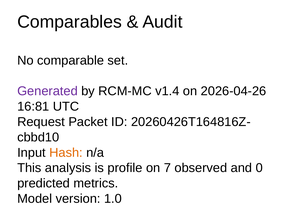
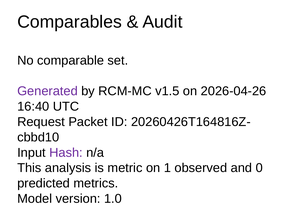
v1.4: v1.4 -> v1.5
16:81: 16:81 -> 16:40
Hash colour: orange -> purple
profile: profile -> metric
7: 7 -> 1
